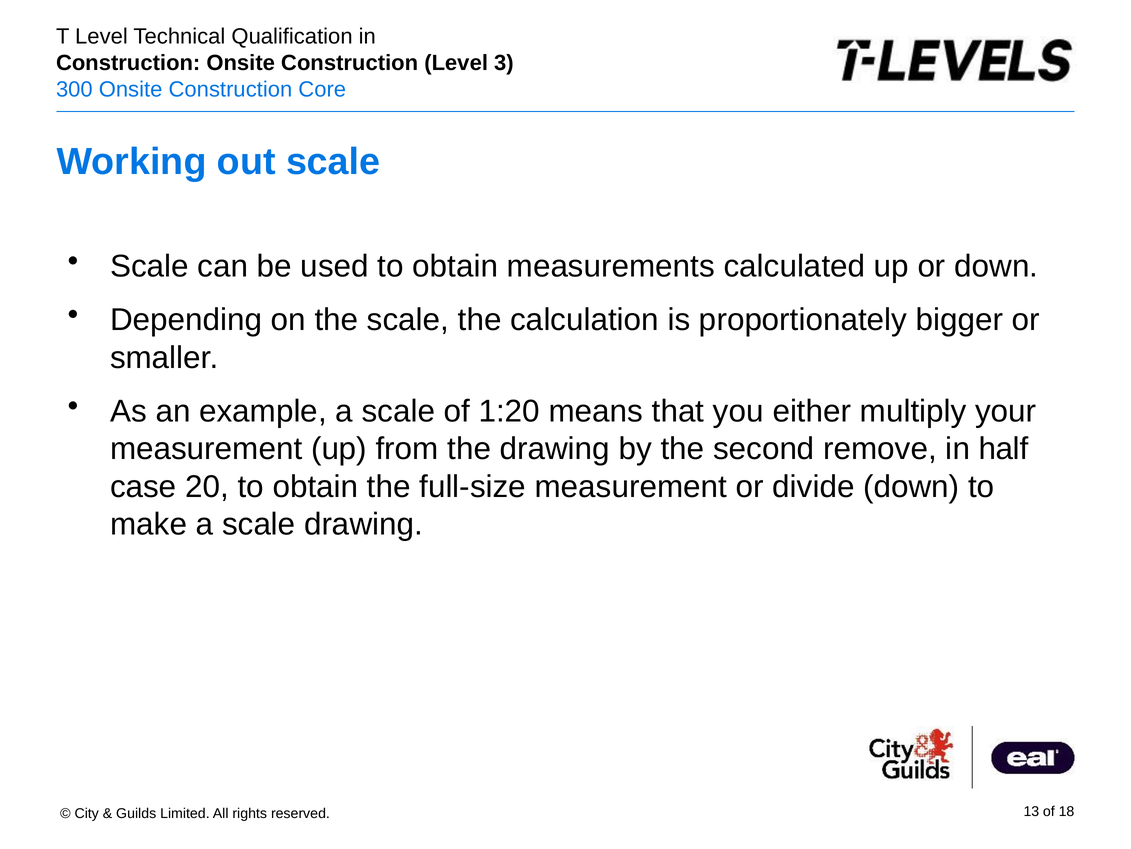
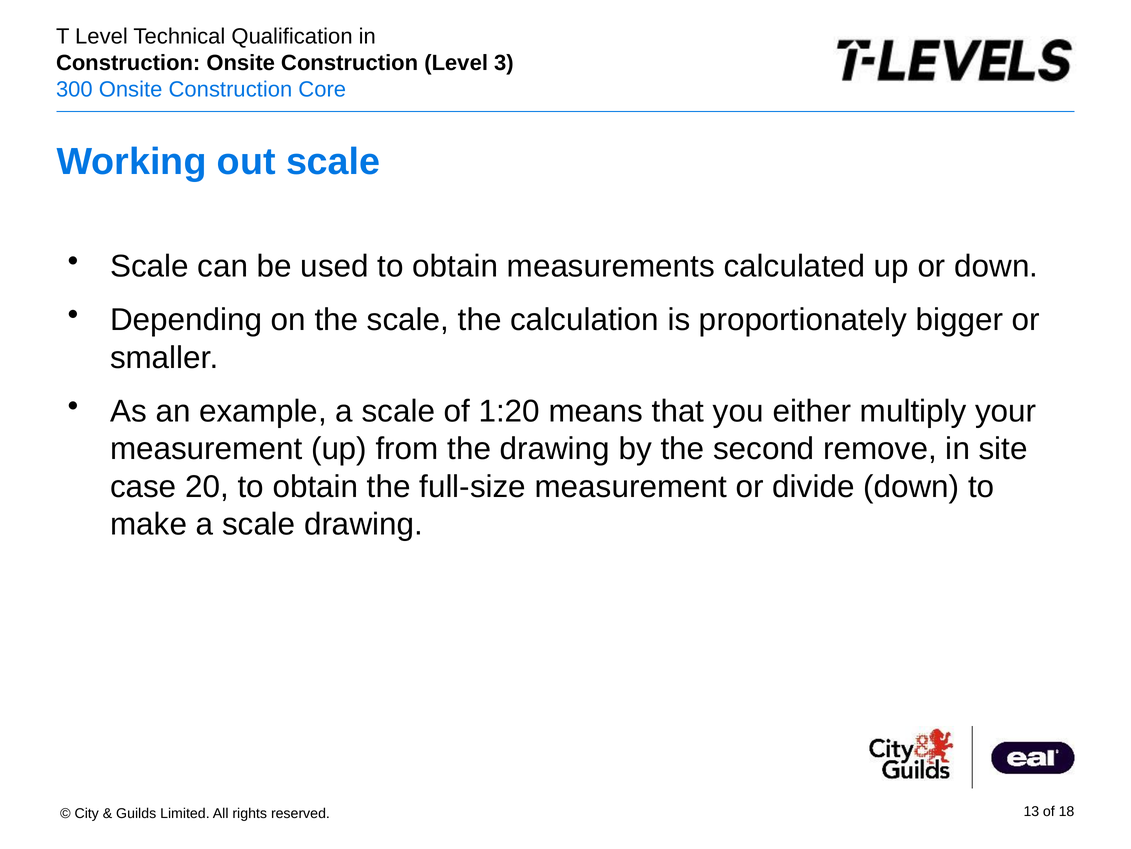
half: half -> site
